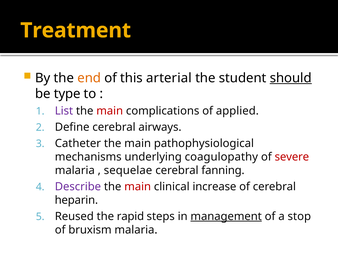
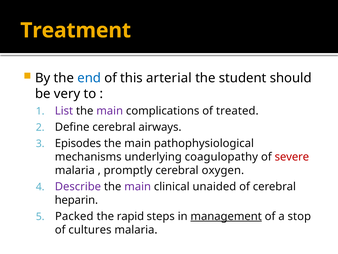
end colour: orange -> blue
should underline: present -> none
type: type -> very
main at (110, 111) colour: red -> purple
applied: applied -> treated
Catheter: Catheter -> Episodes
sequelae: sequelae -> promptly
fanning: fanning -> oxygen
main at (138, 186) colour: red -> purple
increase: increase -> unaided
Reused: Reused -> Packed
bruxism: bruxism -> cultures
